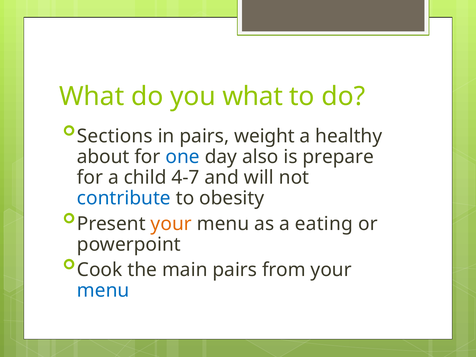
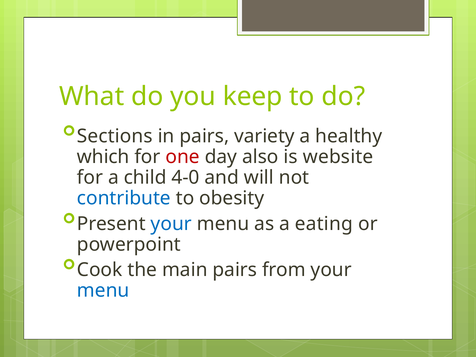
you what: what -> keep
weight: weight -> variety
about: about -> which
one colour: blue -> red
prepare: prepare -> website
4-7: 4-7 -> 4-0
your at (171, 224) colour: orange -> blue
